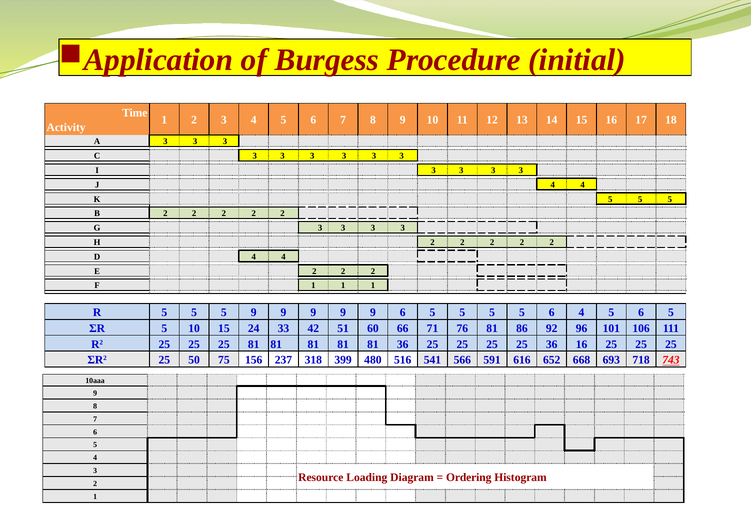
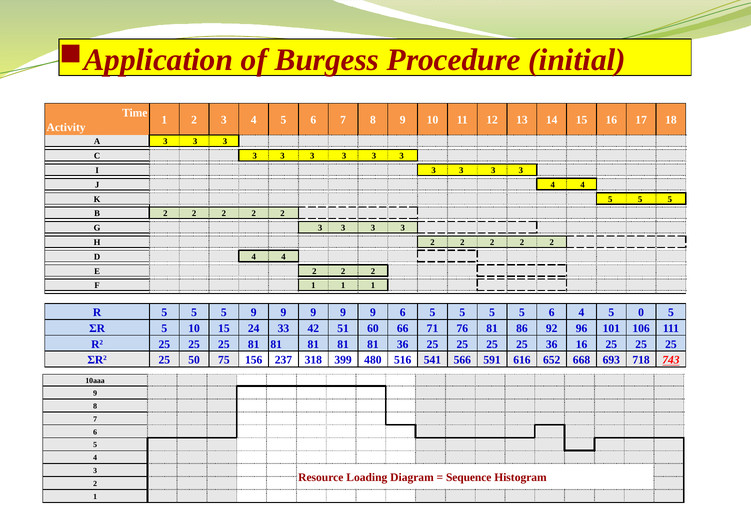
6 4 5 6: 6 -> 0
Ordering: Ordering -> Sequence
